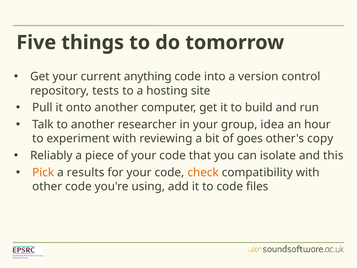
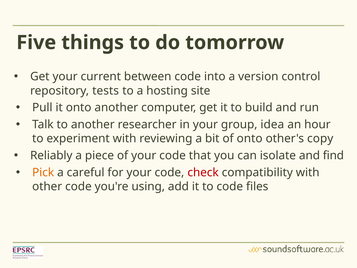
anything: anything -> between
of goes: goes -> onto
this: this -> find
results: results -> careful
check colour: orange -> red
